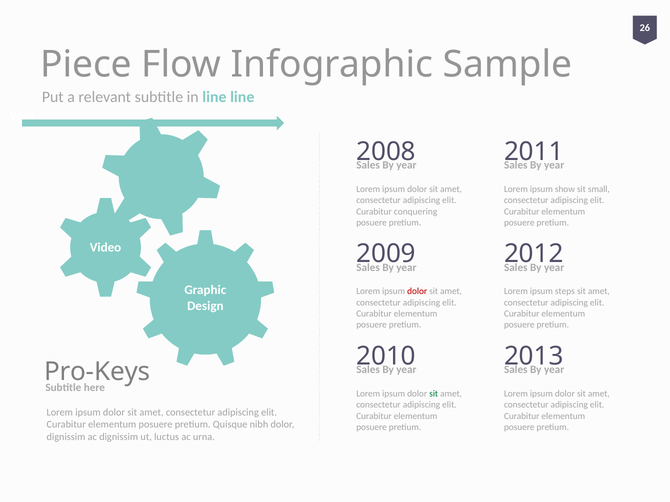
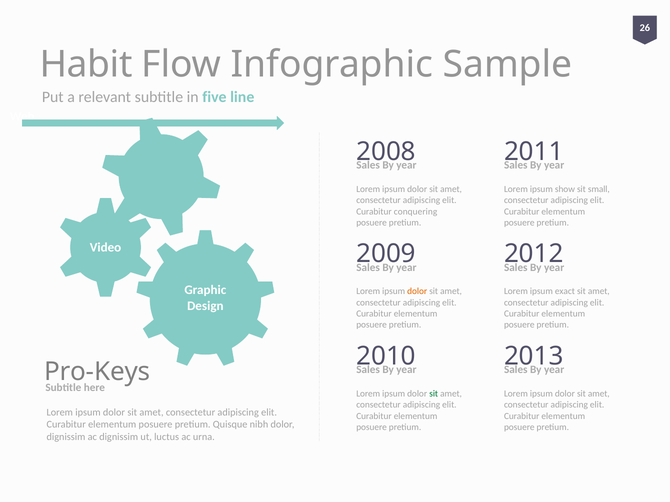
Piece: Piece -> Habit
in line: line -> five
dolor at (417, 292) colour: red -> orange
steps: steps -> exact
